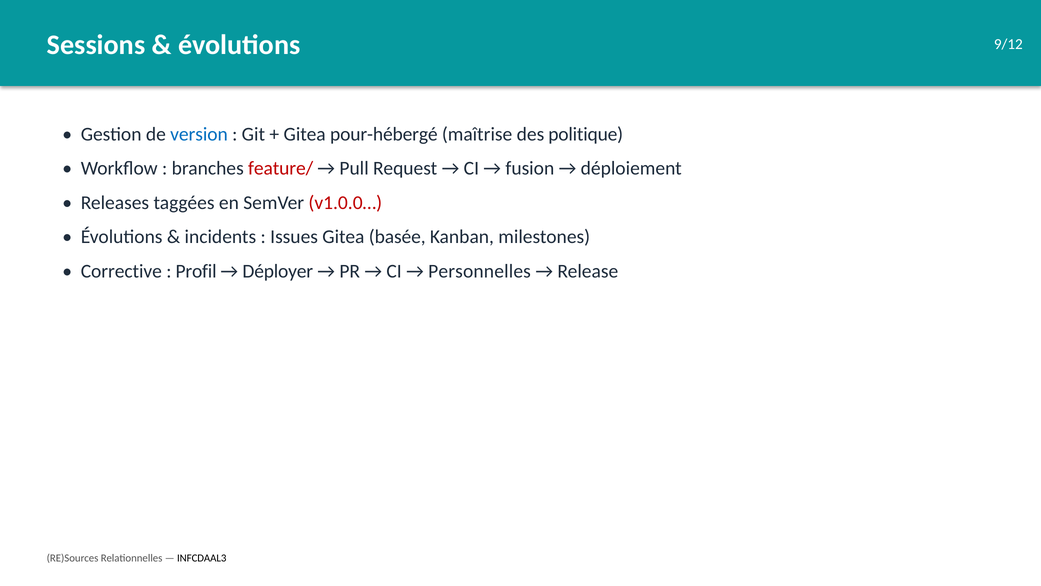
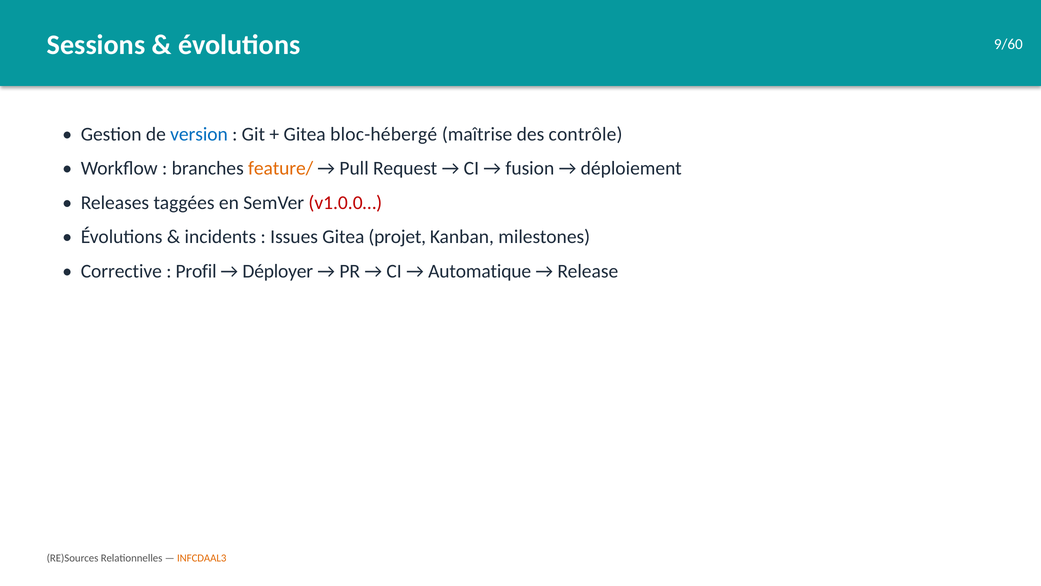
9/12: 9/12 -> 9/60
pour-hébergé: pour-hébergé -> bloc-hébergé
politique: politique -> contrôle
feature/ colour: red -> orange
basée: basée -> projet
Personnelles: Personnelles -> Automatique
INFCDAAL3 colour: black -> orange
